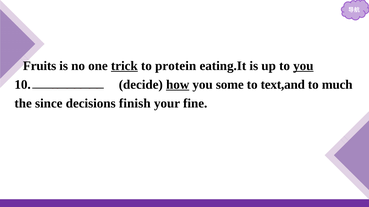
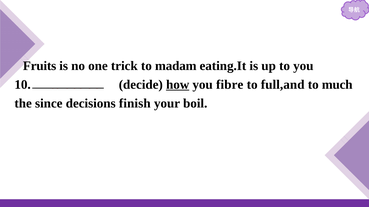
trick underline: present -> none
protein: protein -> madam
you at (303, 66) underline: present -> none
some: some -> fibre
text,and: text,and -> full,and
fine: fine -> boil
